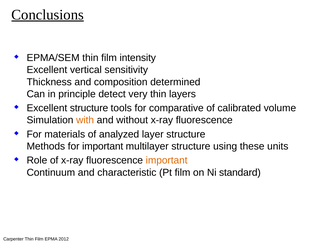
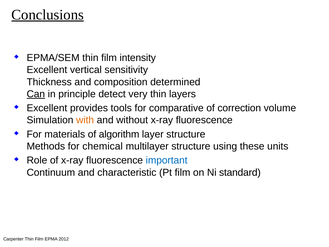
Can underline: none -> present
Excellent structure: structure -> provides
calibrated: calibrated -> correction
analyzed: analyzed -> algorithm
for important: important -> chemical
important at (167, 160) colour: orange -> blue
